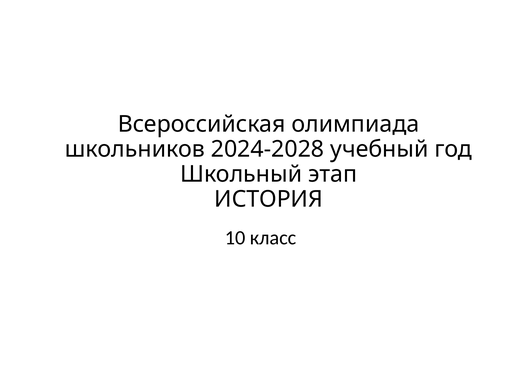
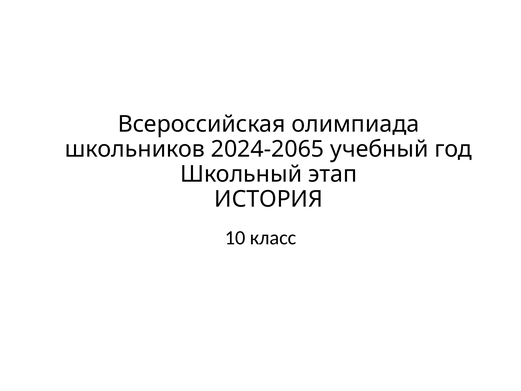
2024-2028: 2024-2028 -> 2024-2065
